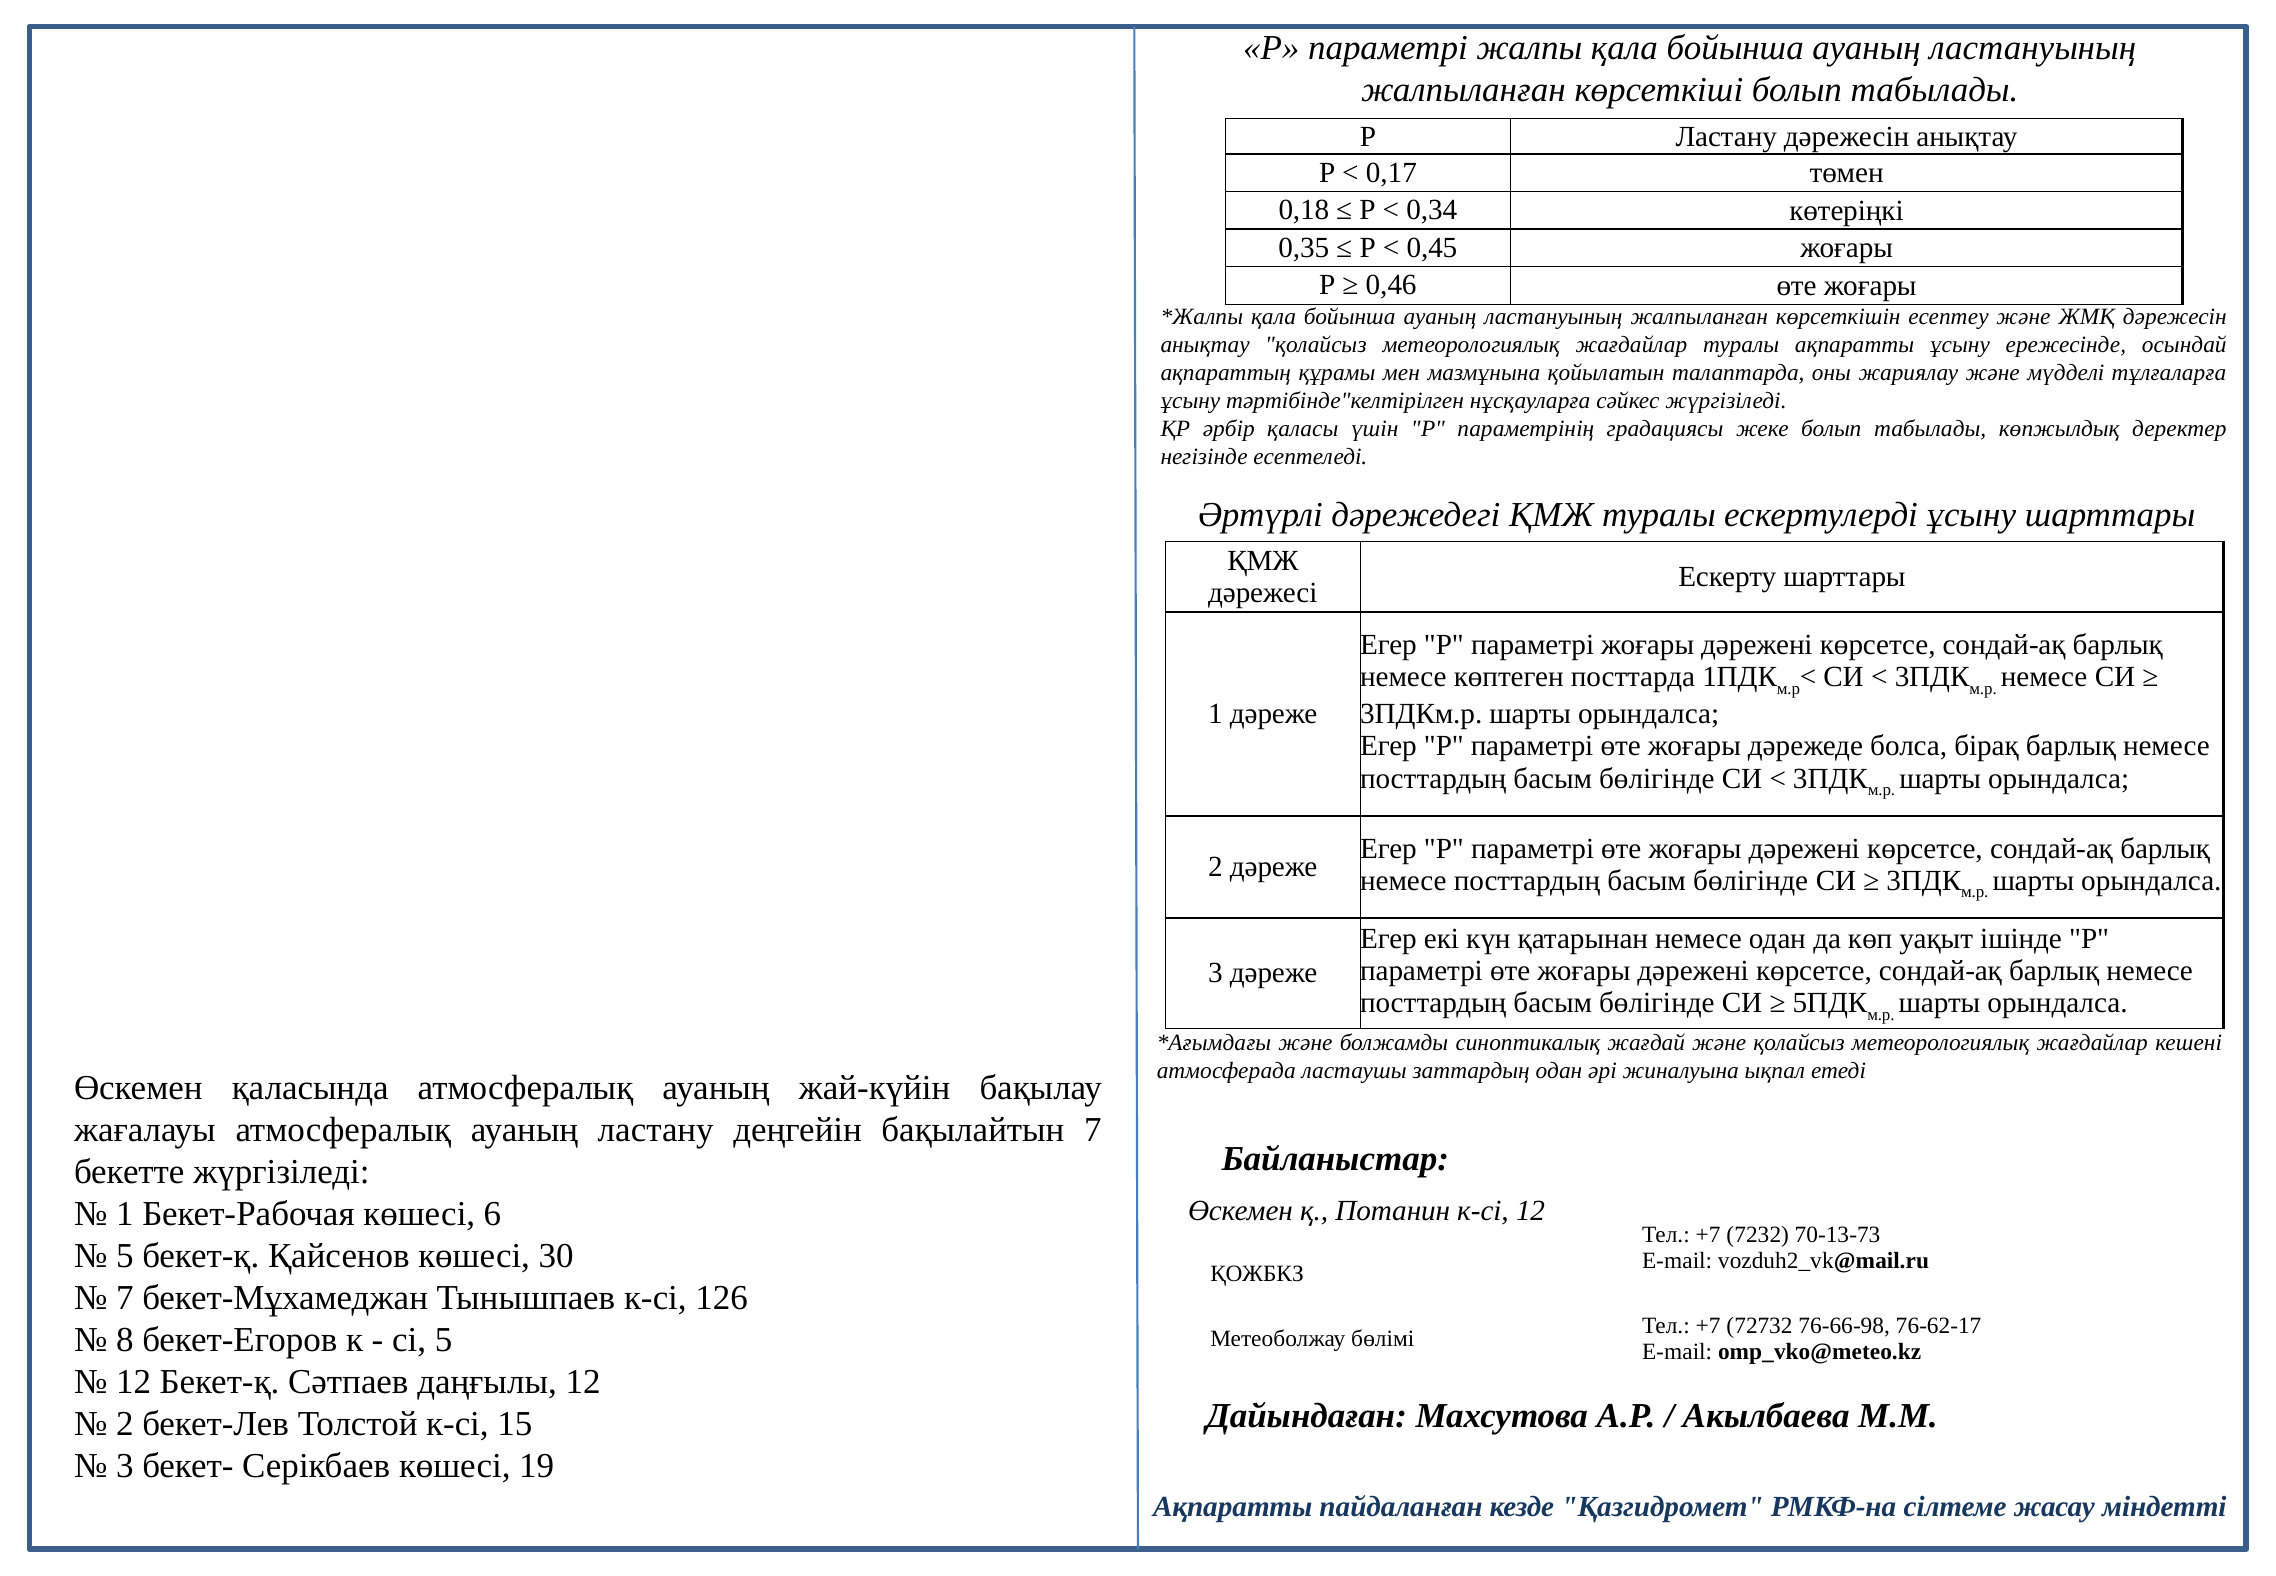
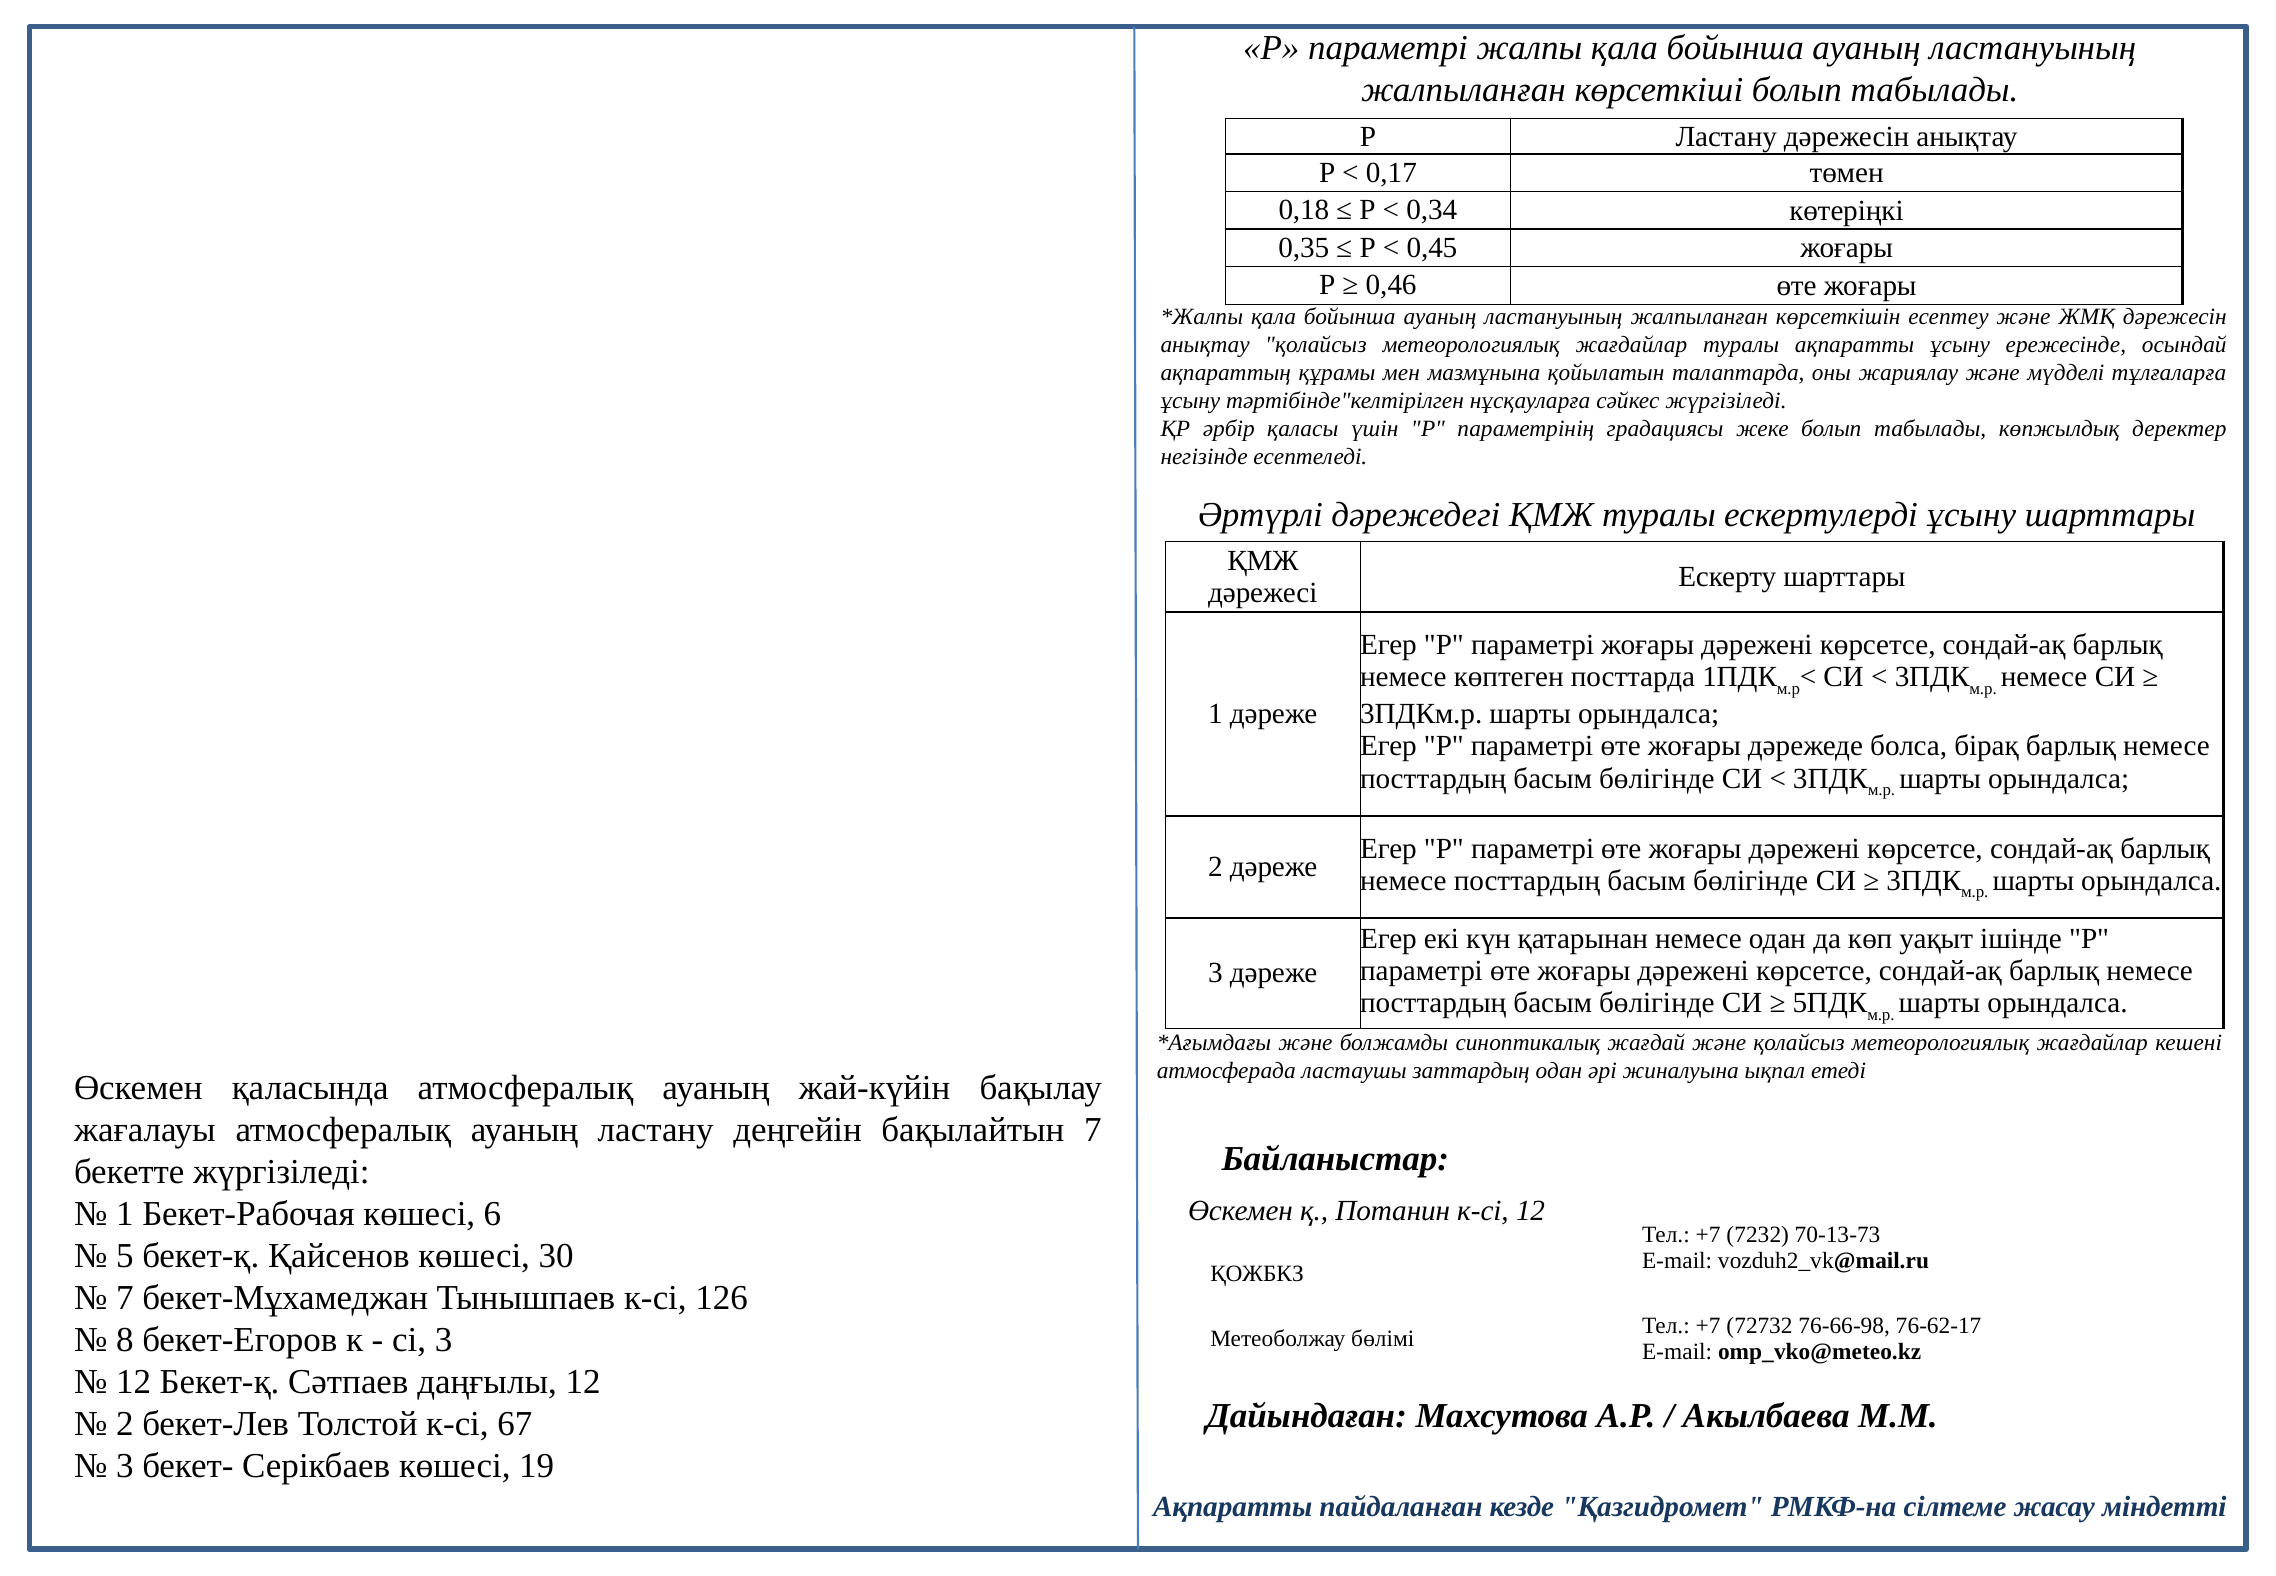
сі 5: 5 -> 3
15: 15 -> 67
